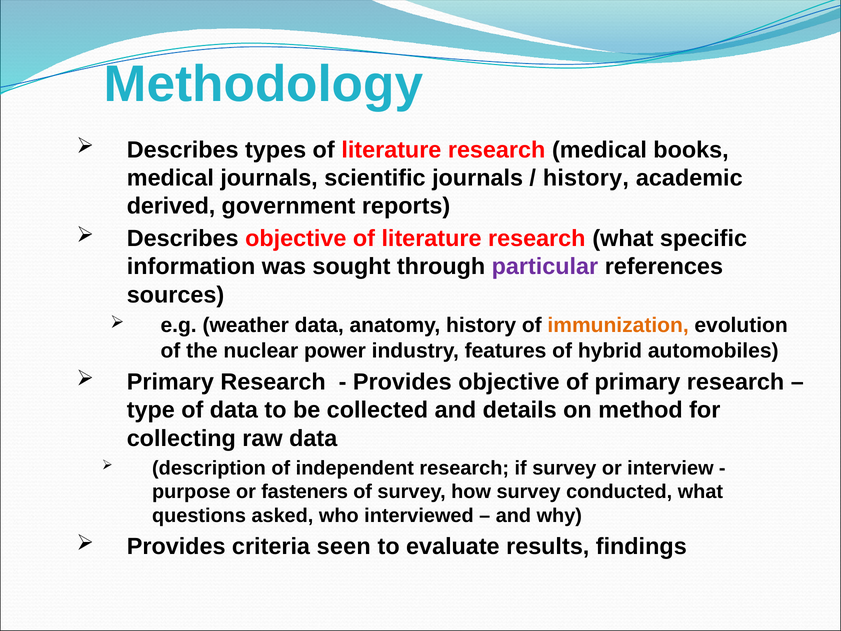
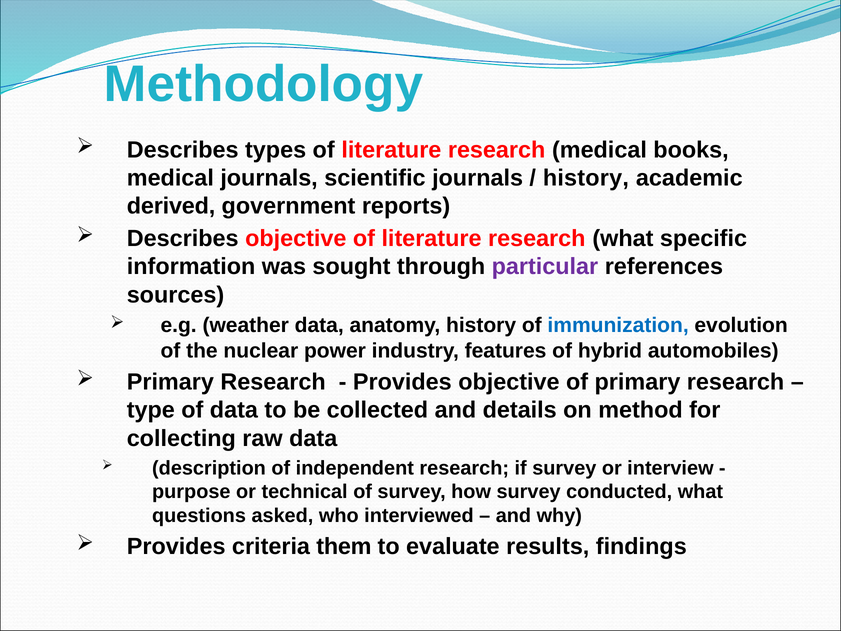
immunization colour: orange -> blue
fasteners: fasteners -> technical
seen: seen -> them
